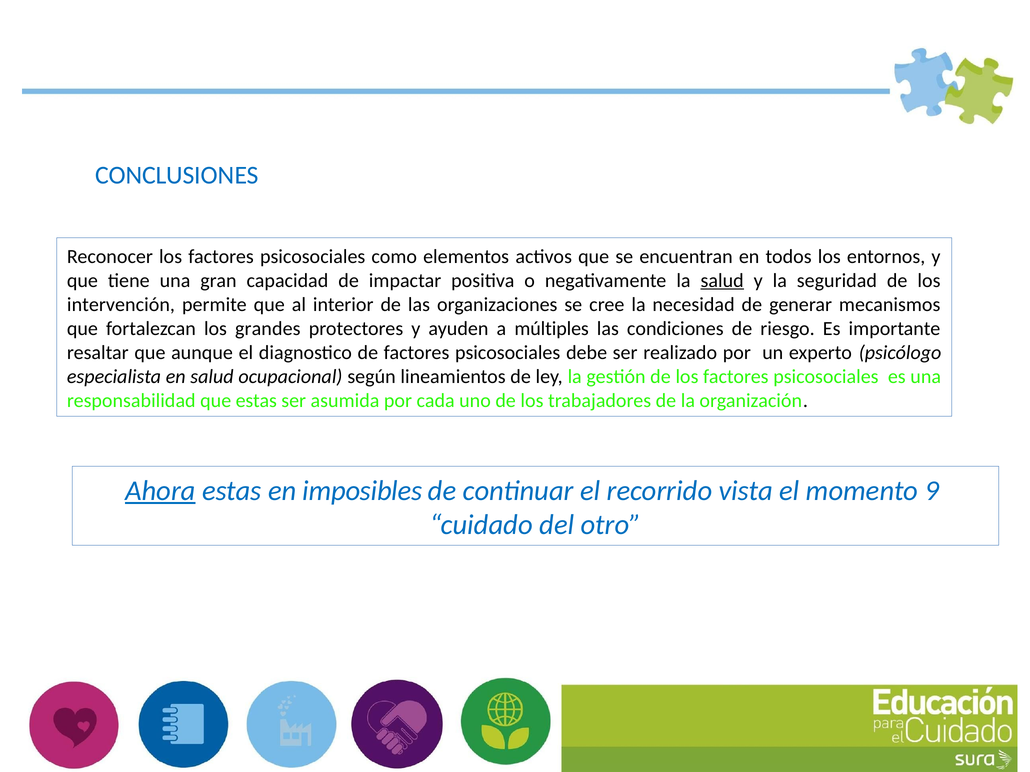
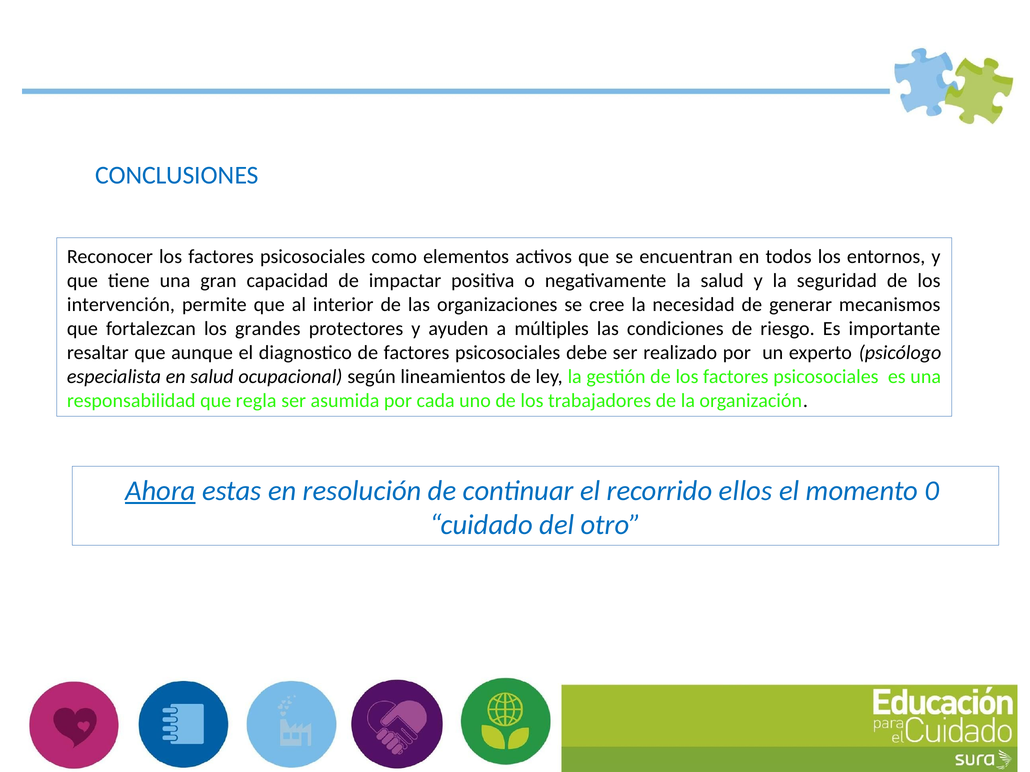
salud at (722, 281) underline: present -> none
que estas: estas -> regla
imposibles: imposibles -> resolución
vista: vista -> ellos
9: 9 -> 0
